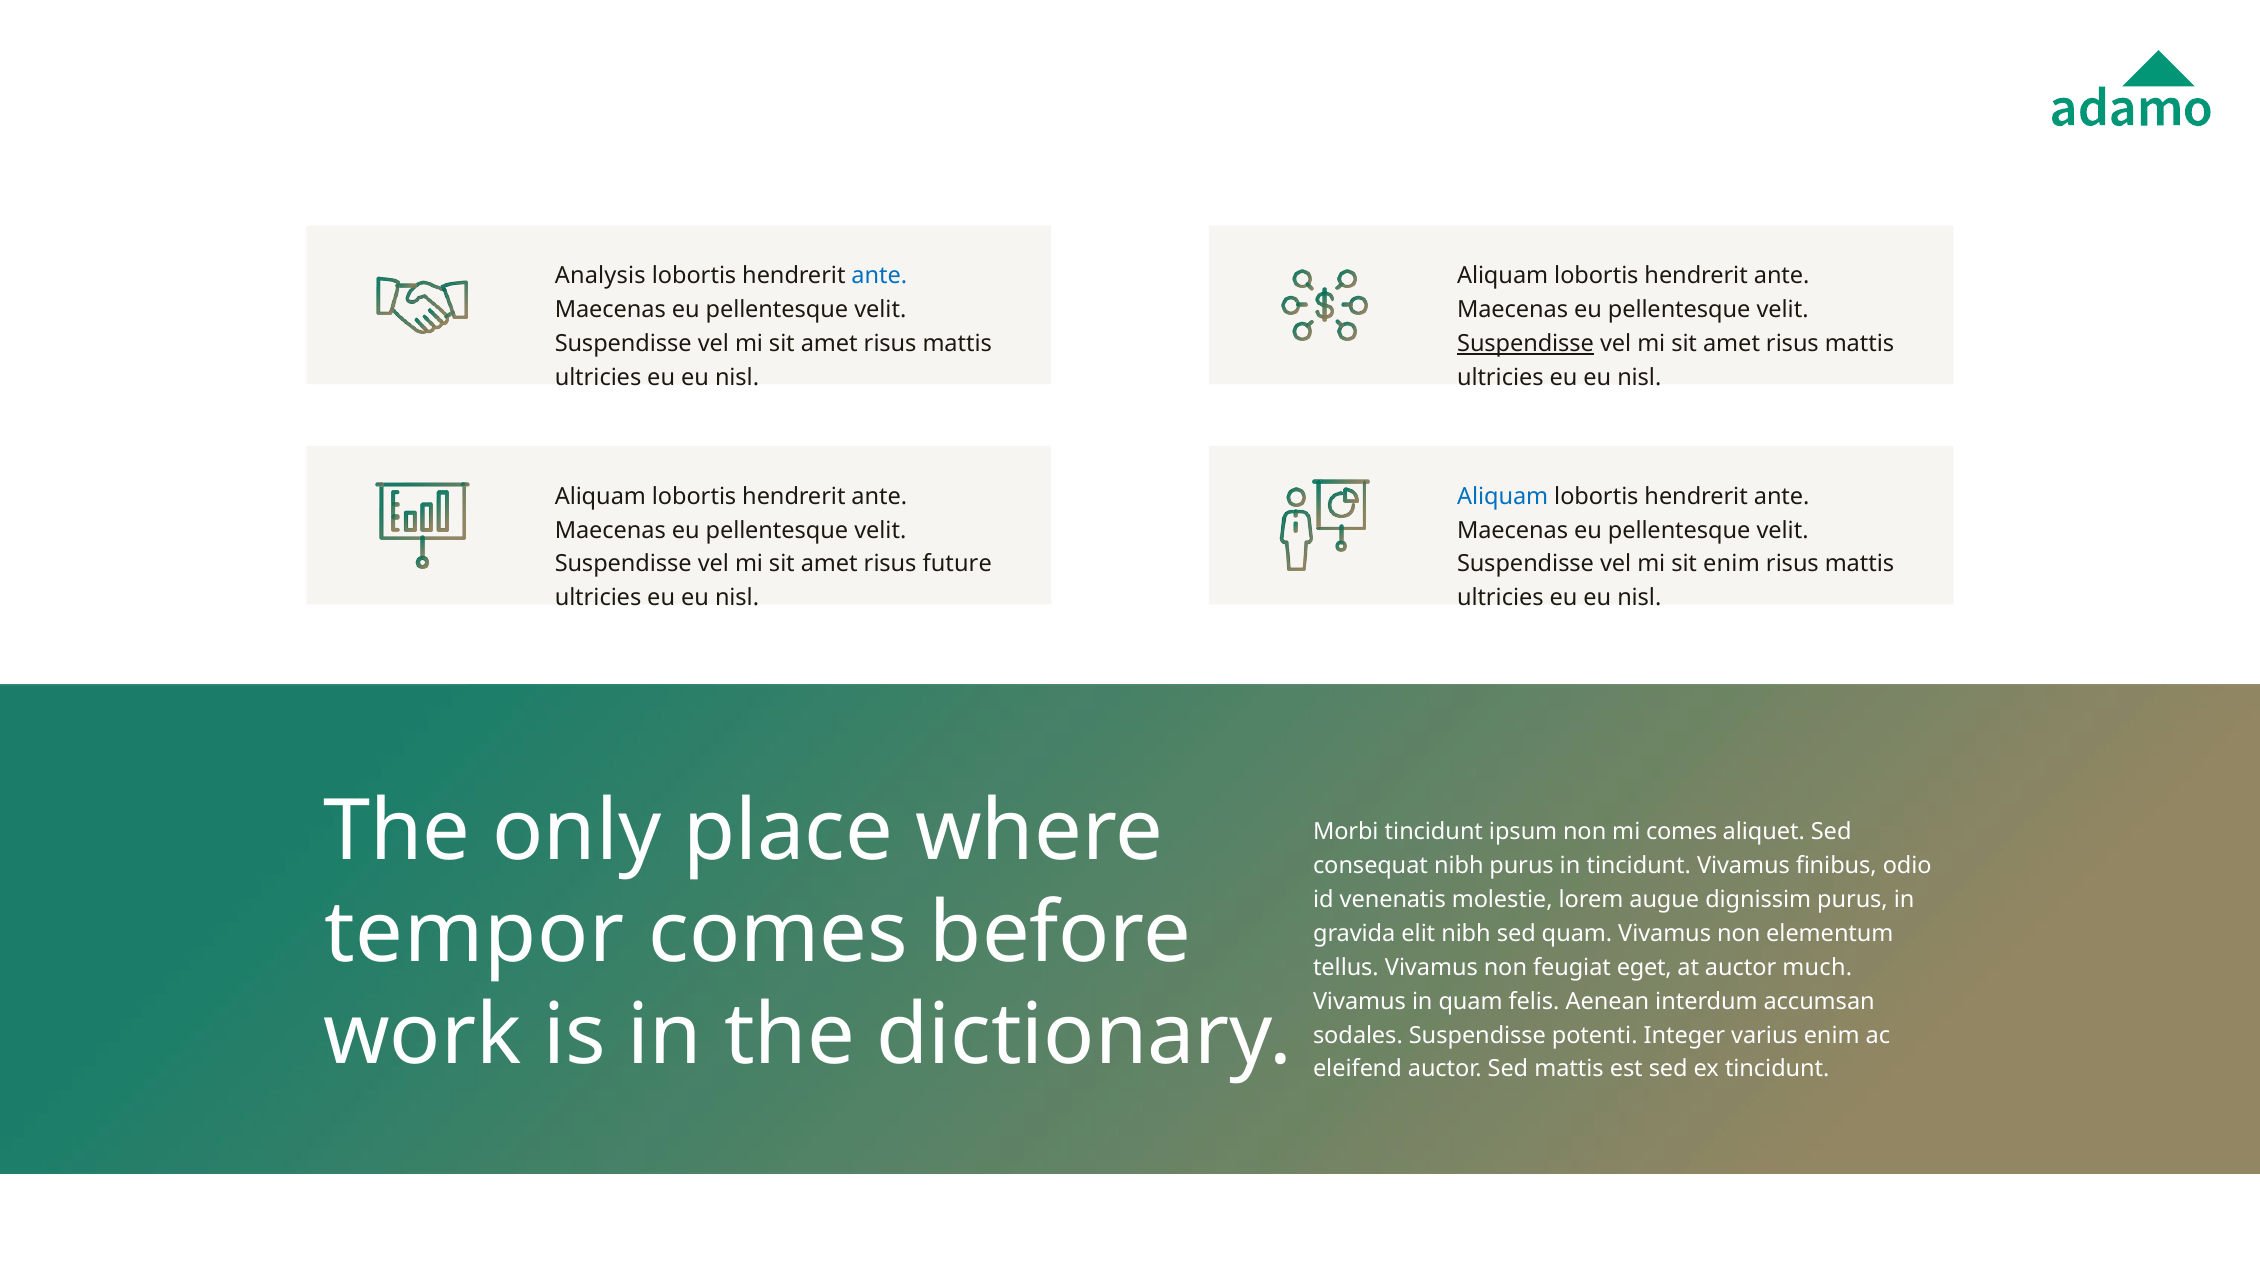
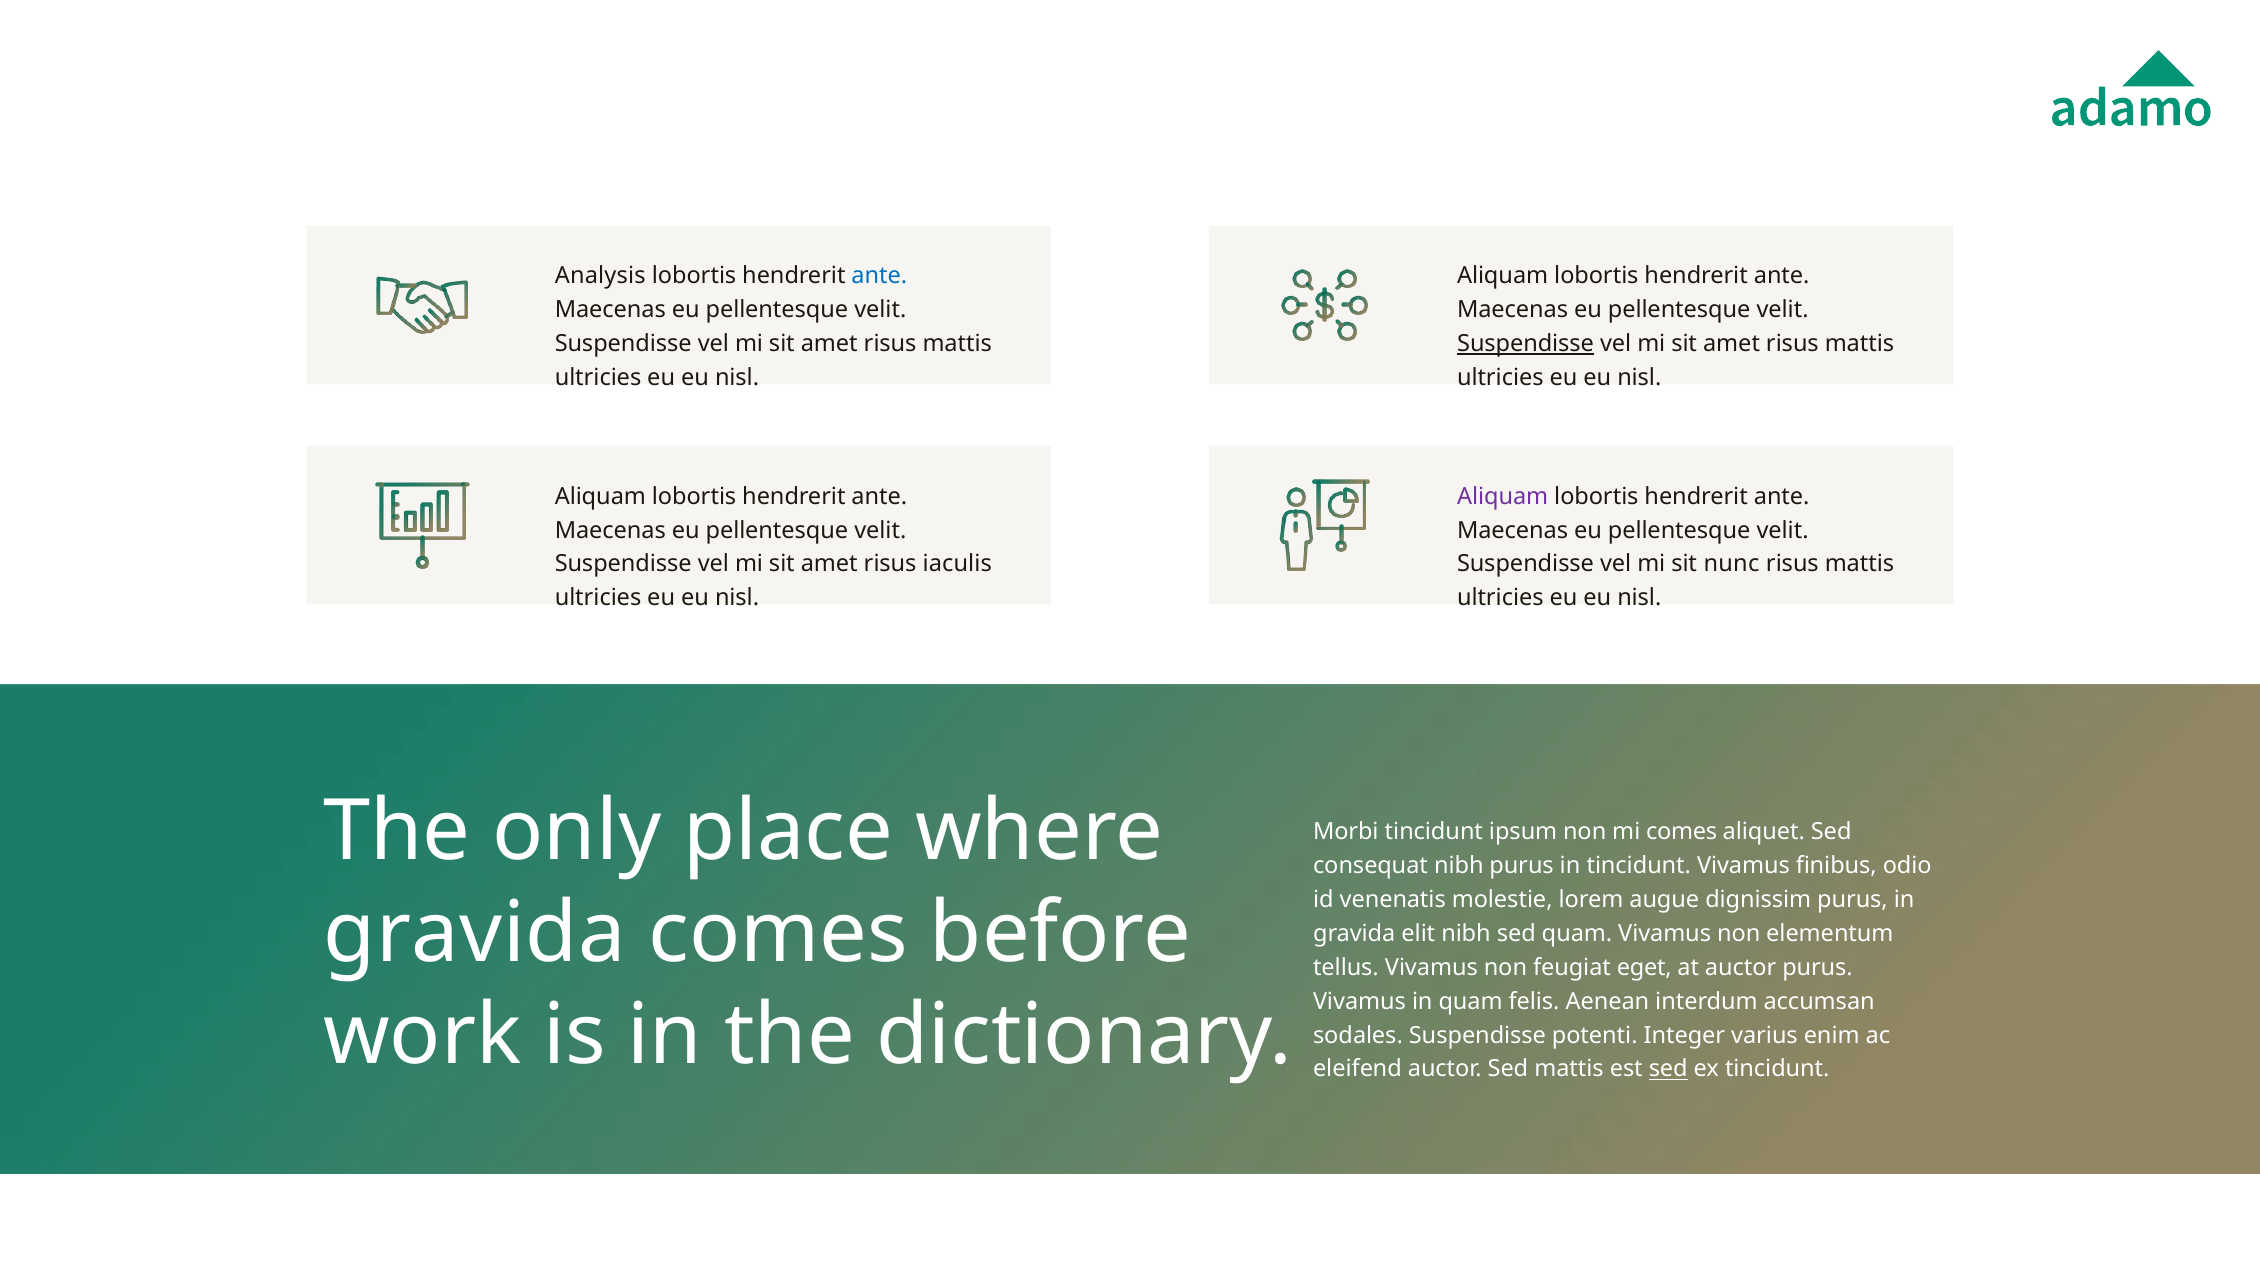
Aliquam at (1503, 496) colour: blue -> purple
future: future -> iaculis
sit enim: enim -> nunc
tempor at (475, 933): tempor -> gravida
auctor much: much -> purus
sed at (1668, 1069) underline: none -> present
